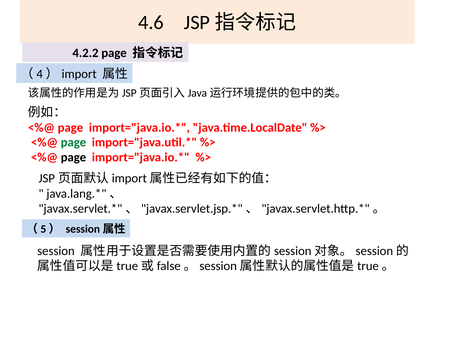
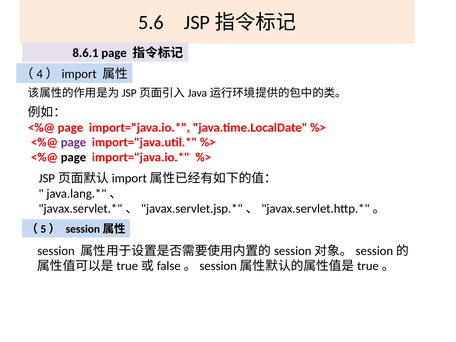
4.6: 4.6 -> 5.6
4.2.2: 4.2.2 -> 8.6.1
page at (73, 142) colour: green -> purple
